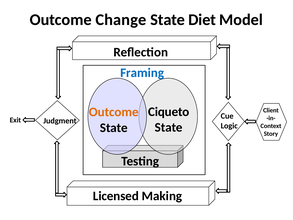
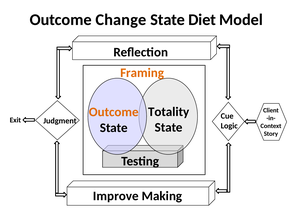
Framing colour: blue -> orange
Ciqueto: Ciqueto -> Totality
Licensed: Licensed -> Improve
